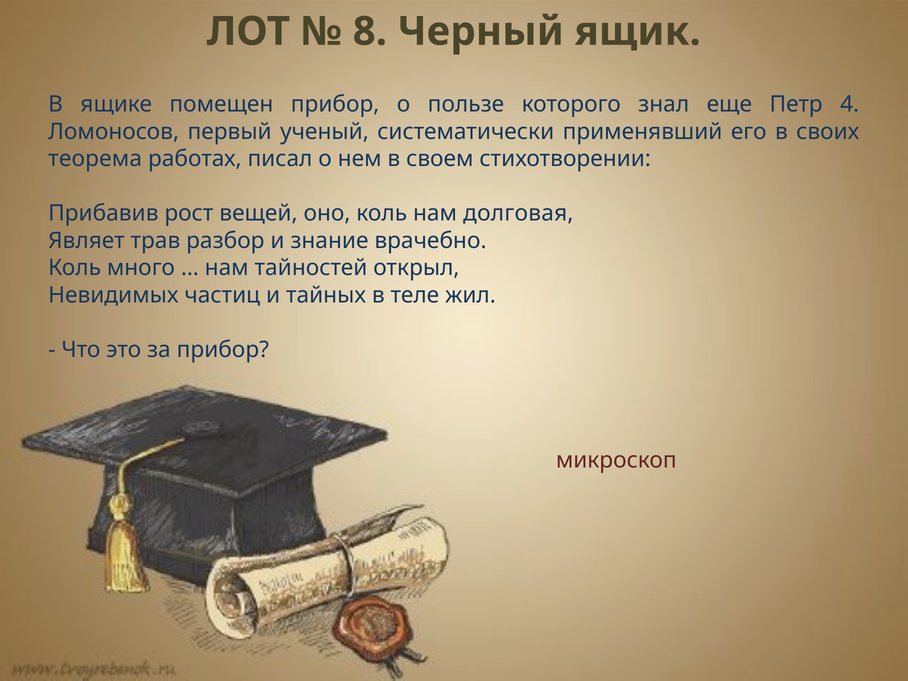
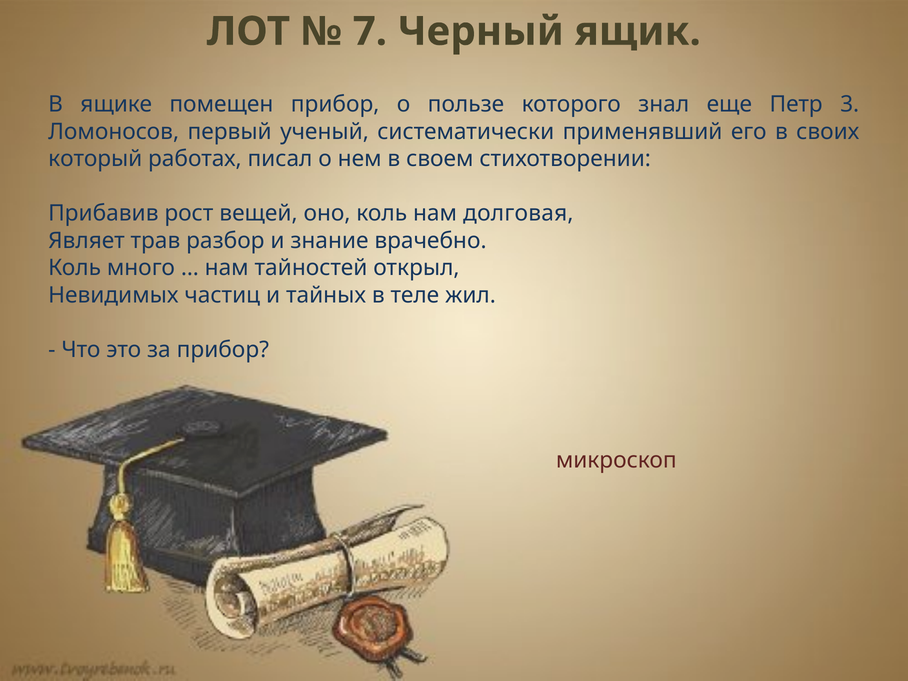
8: 8 -> 7
4: 4 -> 3
теорема: теорема -> который
